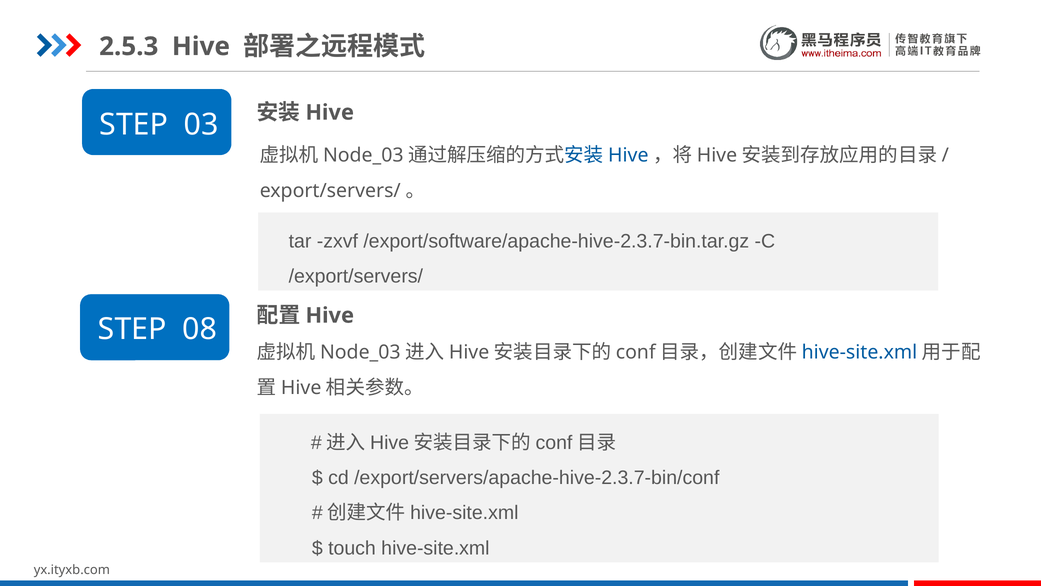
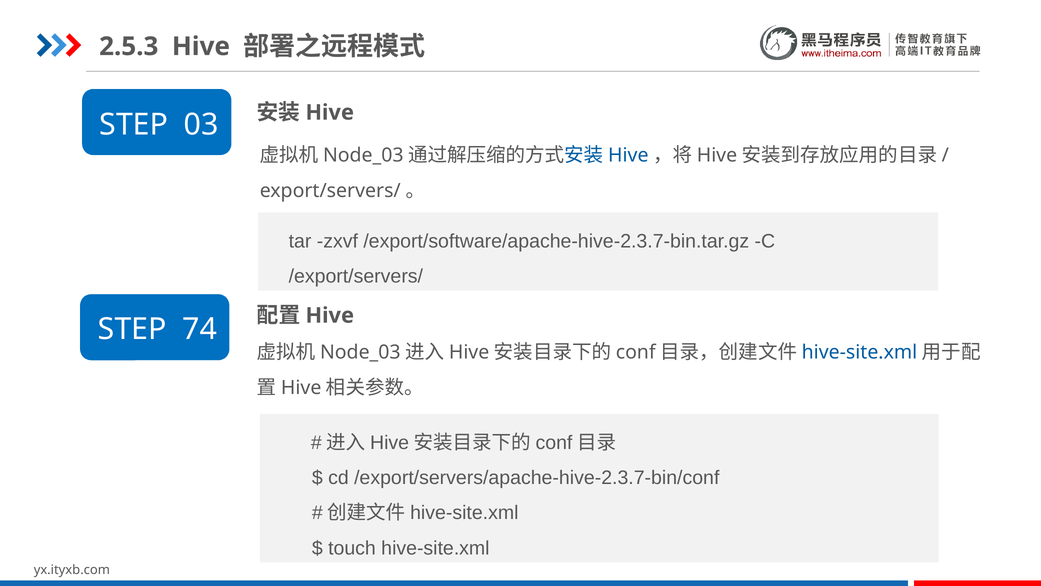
08: 08 -> 74
